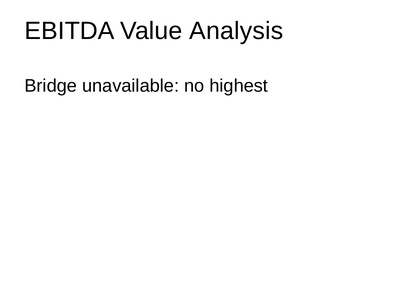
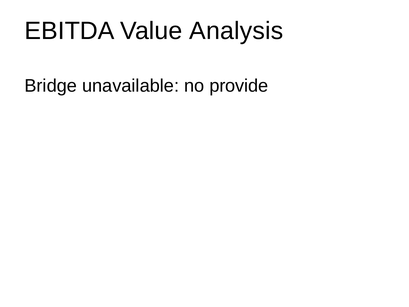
highest: highest -> provide
